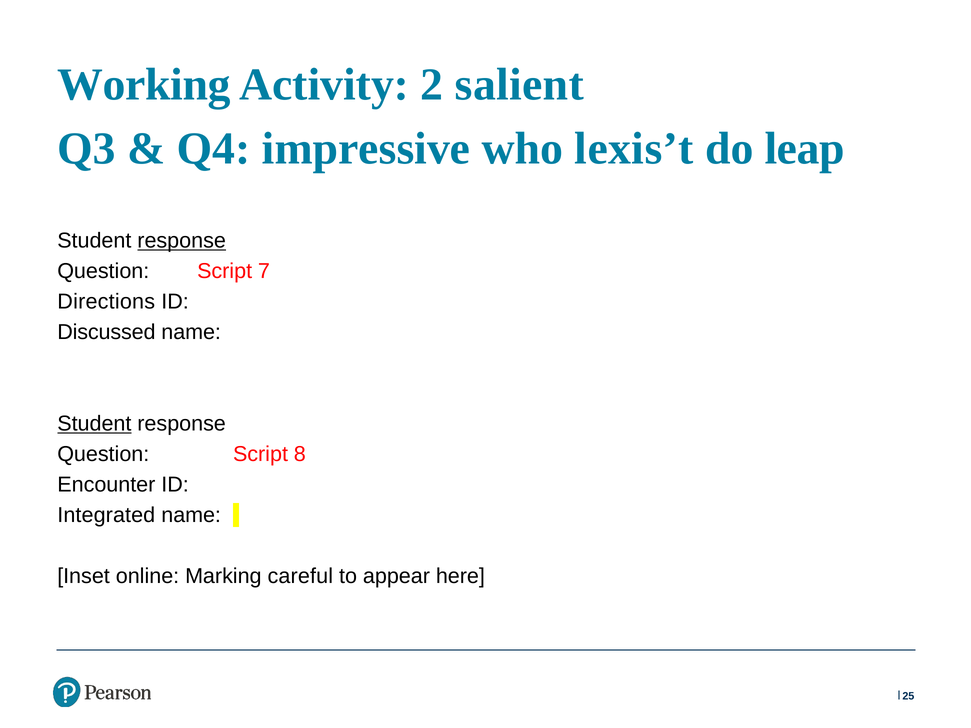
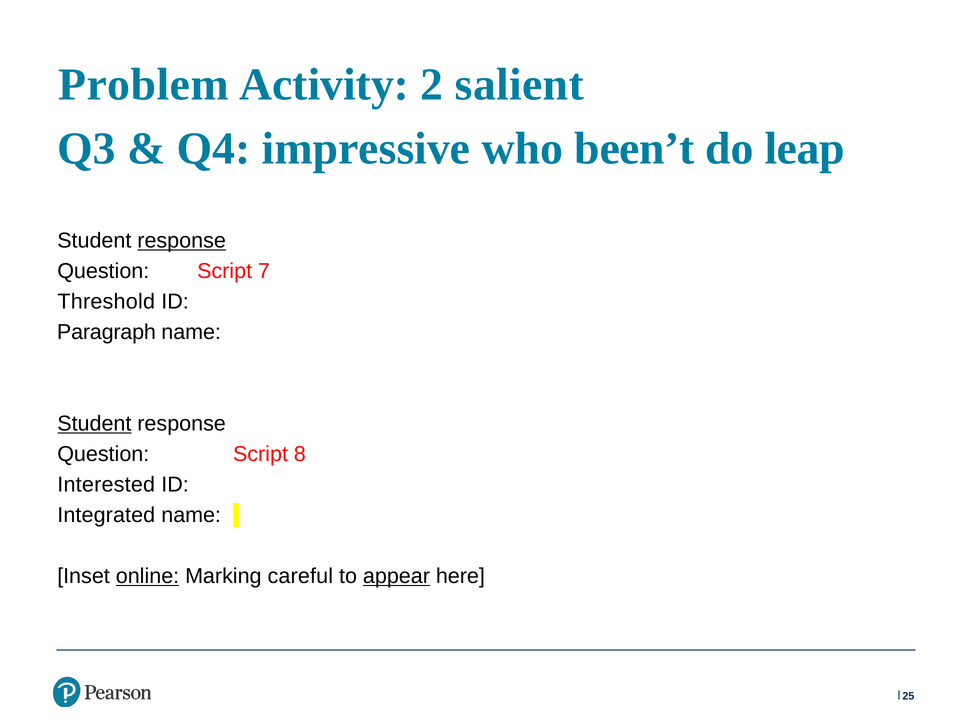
Working: Working -> Problem
lexis’t: lexis’t -> been’t
Directions: Directions -> Threshold
Discussed: Discussed -> Paragraph
Encounter: Encounter -> Interested
online underline: none -> present
appear underline: none -> present
